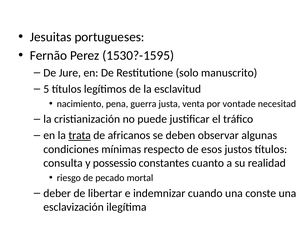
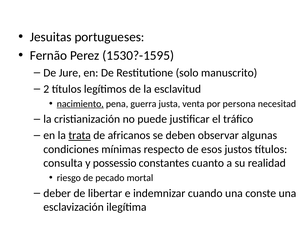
5: 5 -> 2
nacimiento underline: none -> present
vontade: vontade -> persona
